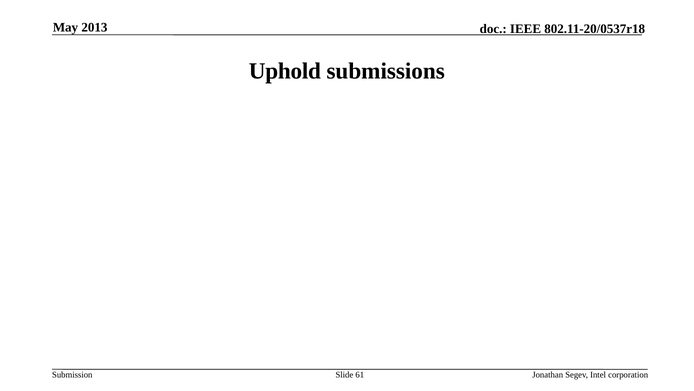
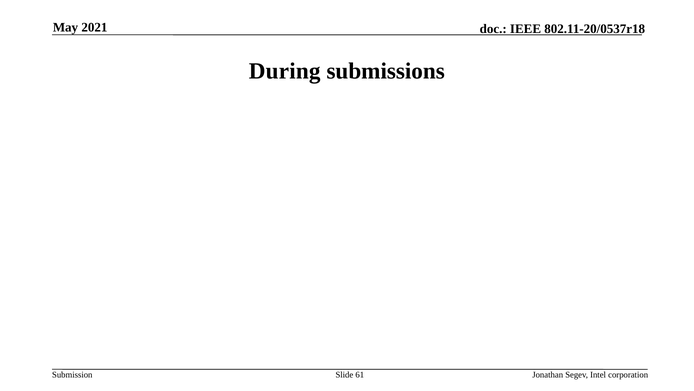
2013: 2013 -> 2021
Uphold: Uphold -> During
